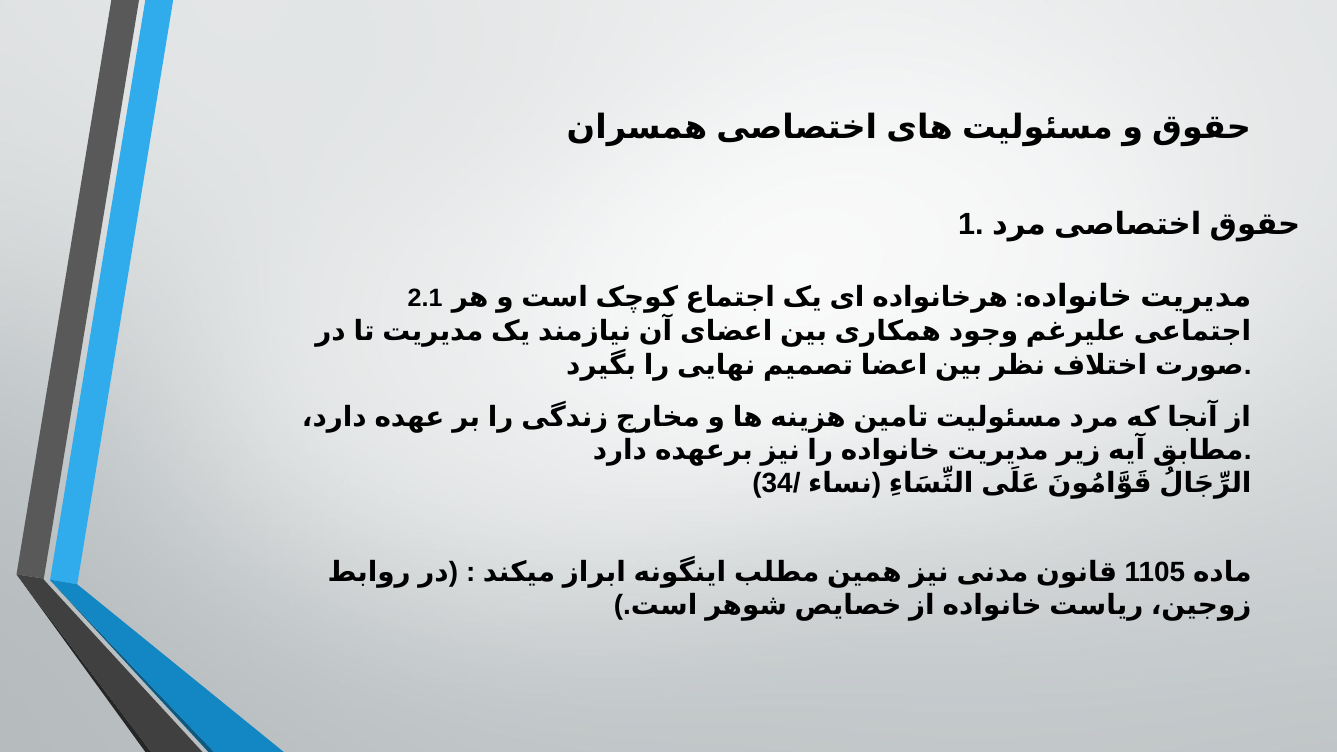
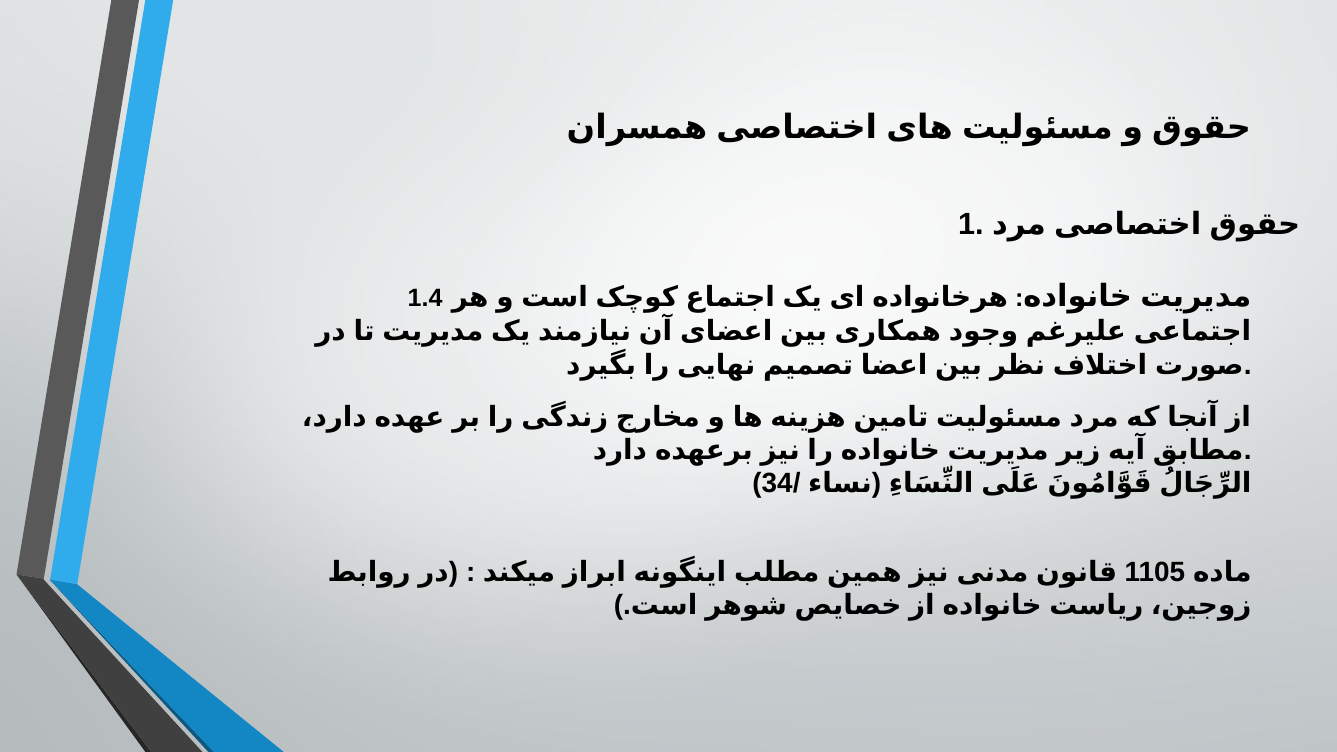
2.1: 2.1 -> 1.4
